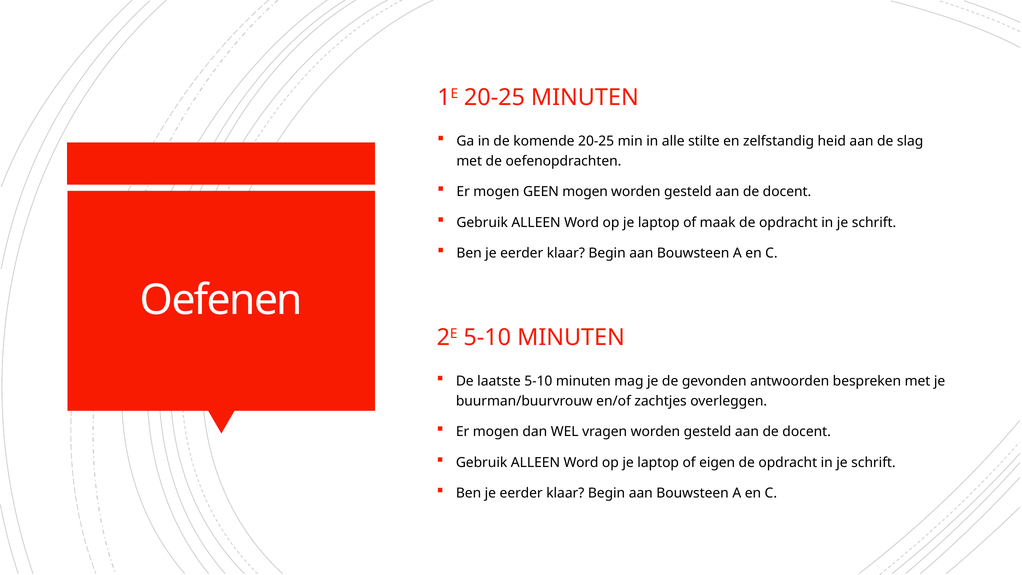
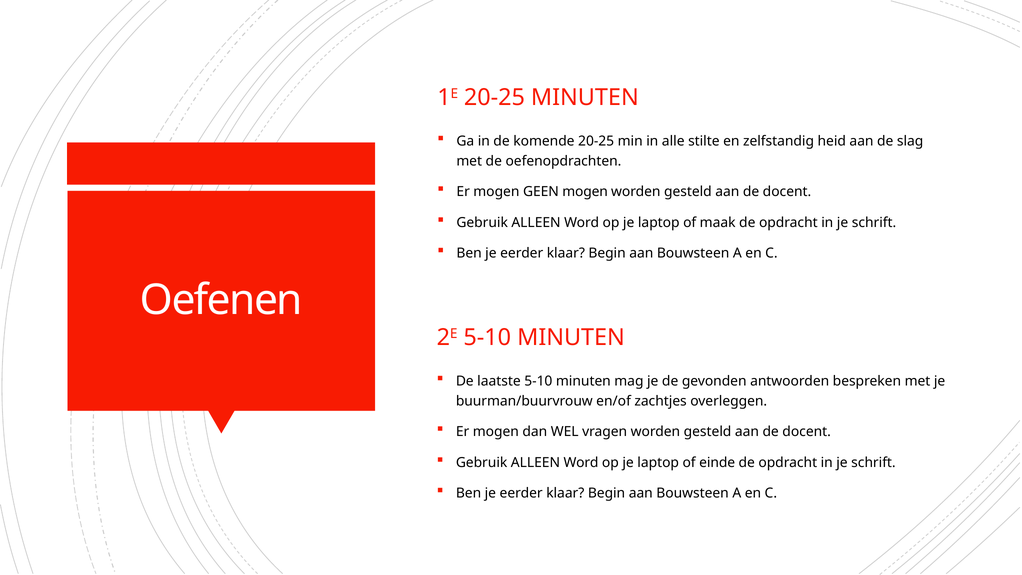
eigen: eigen -> einde
